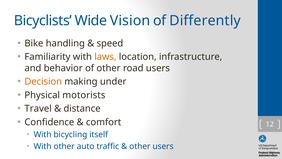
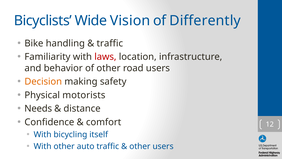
speed at (110, 43): speed -> traffic
laws colour: orange -> red
under: under -> safety
Travel: Travel -> Needs
